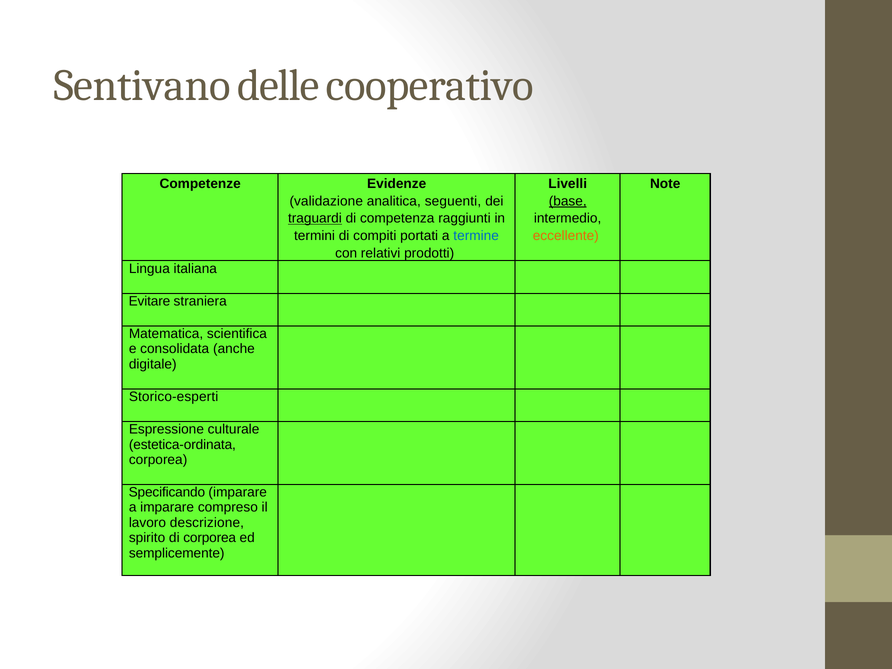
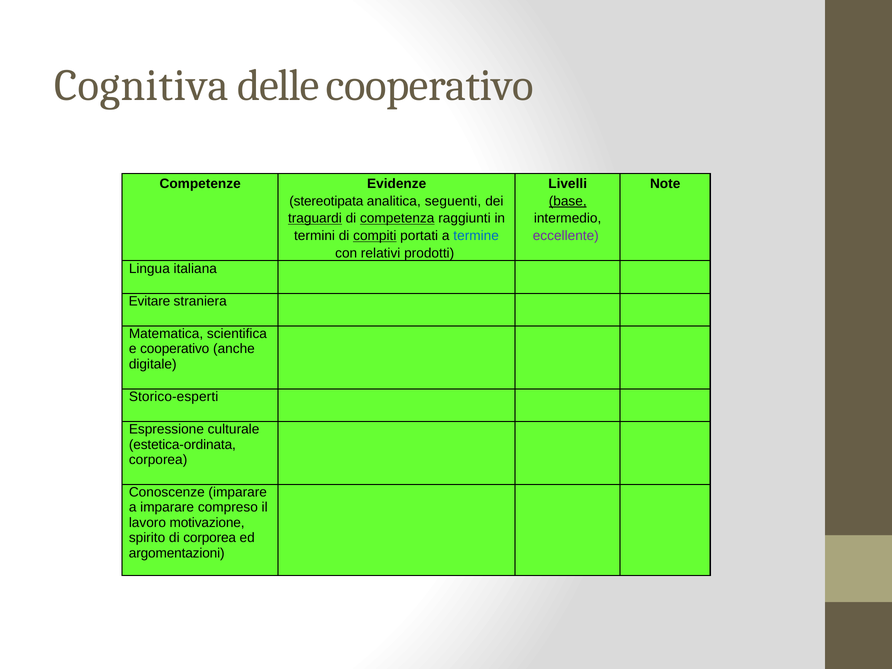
Sentivano: Sentivano -> Cognitiva
validazione: validazione -> stereotipata
competenza underline: none -> present
compiti underline: none -> present
eccellente colour: orange -> purple
e consolidata: consolidata -> cooperativo
Specificando: Specificando -> Conoscenze
descrizione: descrizione -> motivazione
semplicemente: semplicemente -> argomentazioni
